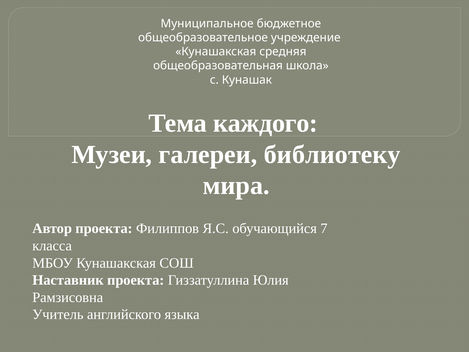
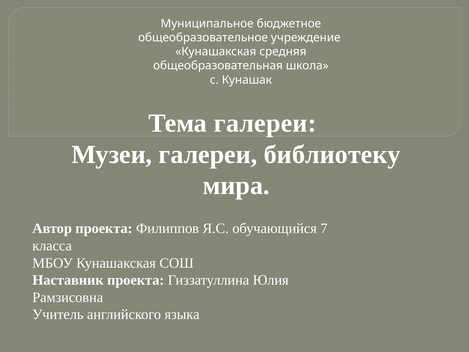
Тема каждого: каждого -> галереи
